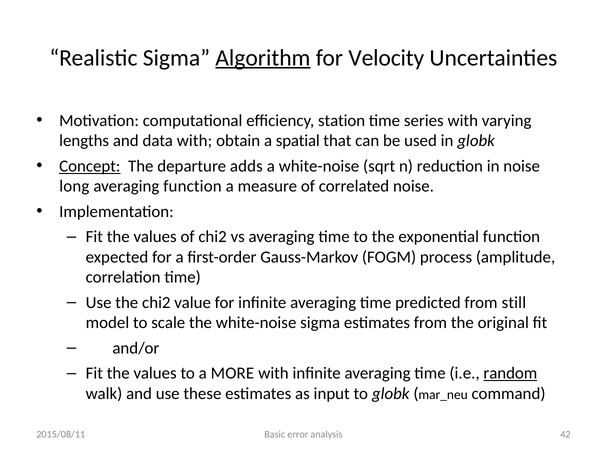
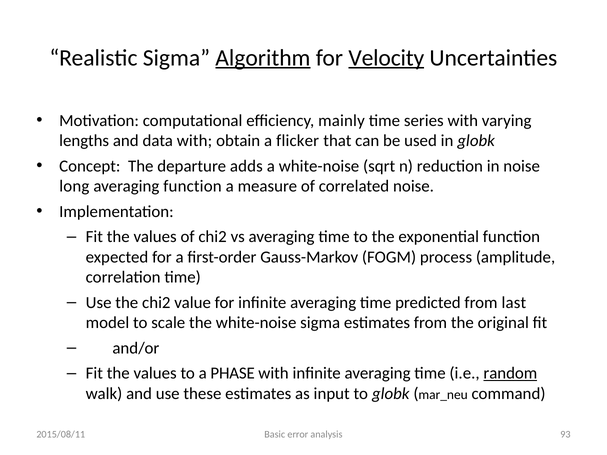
Velocity underline: none -> present
station: station -> mainly
spatial: spatial -> flicker
Concept underline: present -> none
still: still -> last
MORE: MORE -> PHASE
42: 42 -> 93
